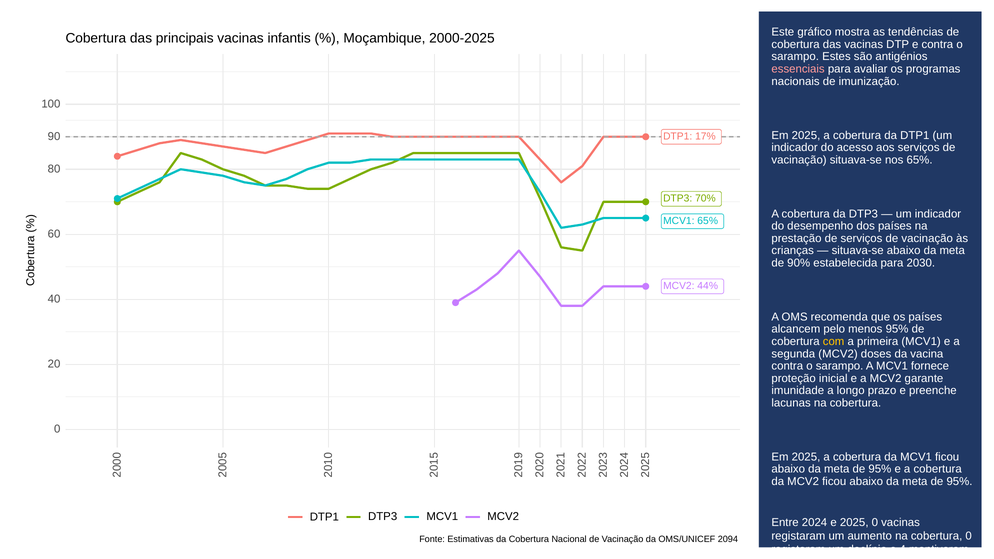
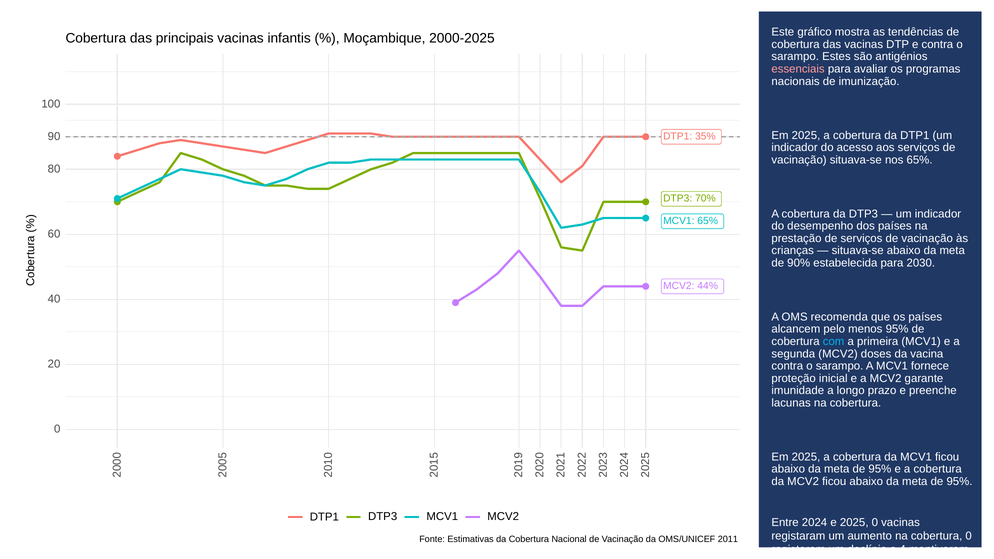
17%: 17% -> 35%
com colour: yellow -> light blue
2094: 2094 -> 2011
